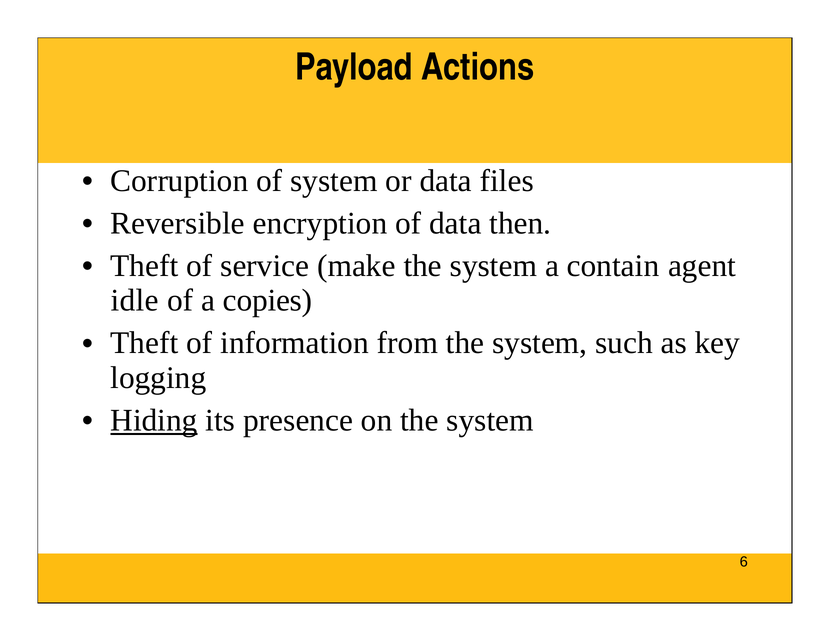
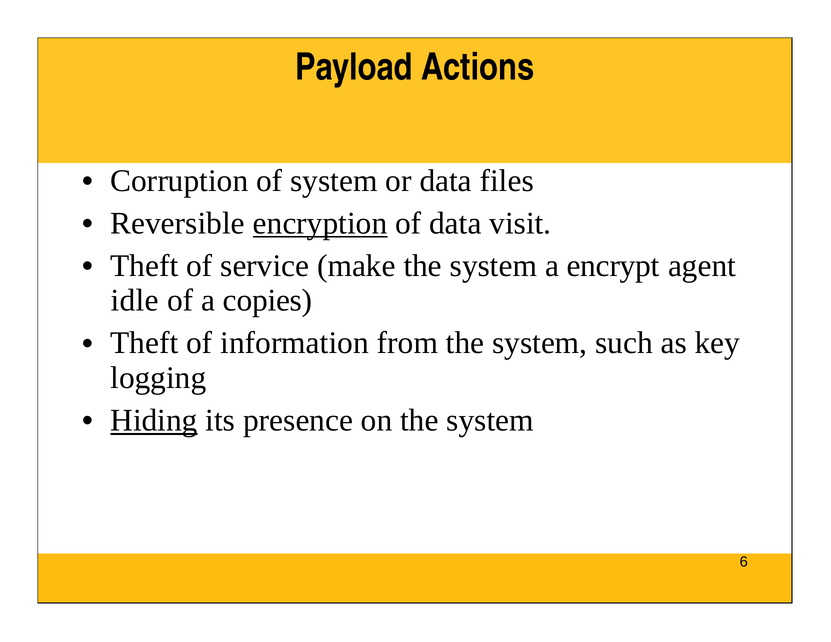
encryption underline: none -> present
then: then -> visit
contain: contain -> encrypt
